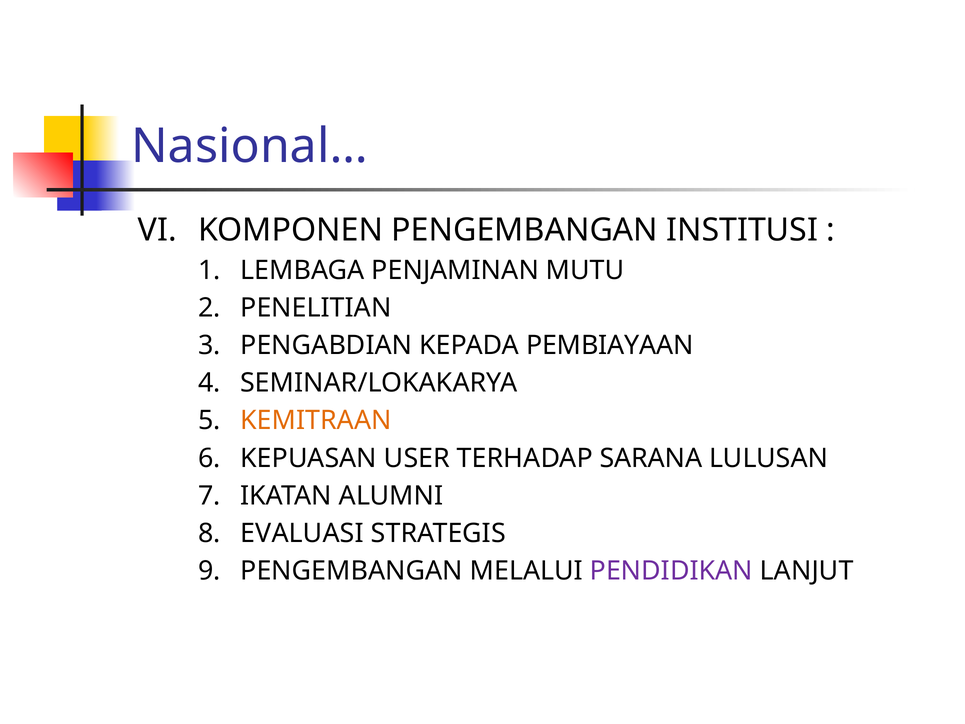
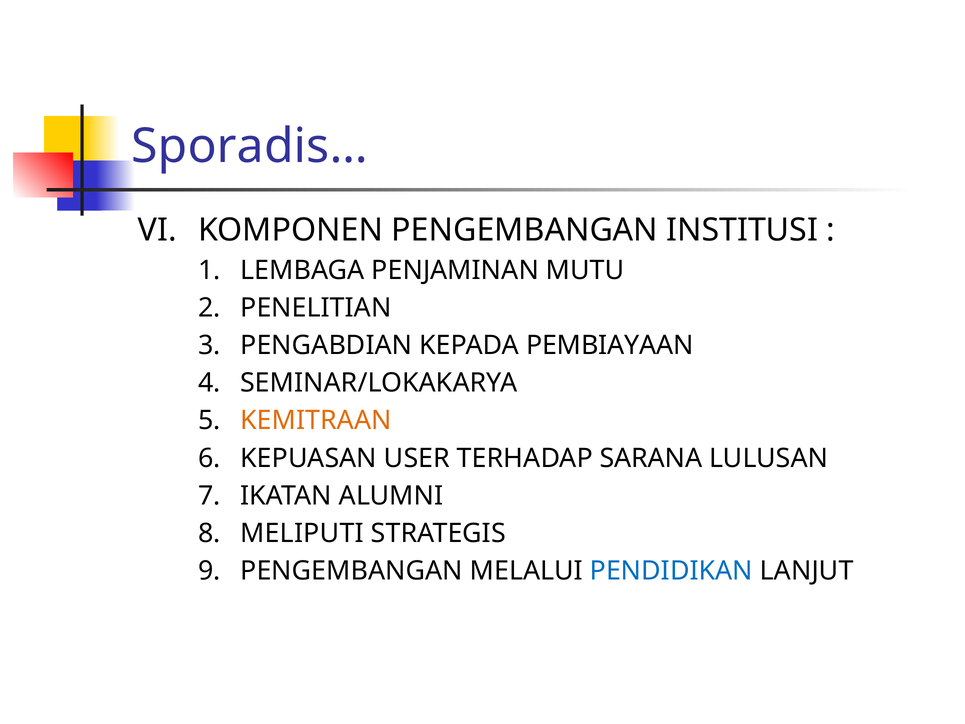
Nasional…: Nasional… -> Sporadis…
EVALUASI: EVALUASI -> MELIPUTI
PENDIDIKAN colour: purple -> blue
